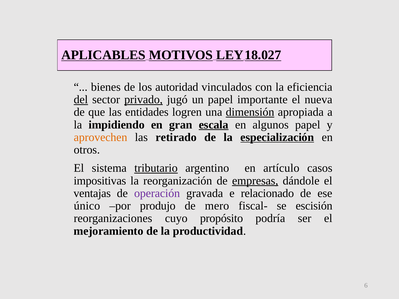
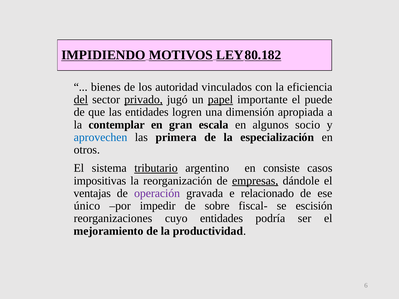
APLICABLES: APLICABLES -> IMPIDIENDO
18.027: 18.027 -> 80.182
papel at (220, 100) underline: none -> present
nueva: nueva -> puede
dimensión underline: present -> none
impidiendo: impidiendo -> contemplar
escala underline: present -> none
algunos papel: papel -> socio
aprovechen colour: orange -> blue
retirado: retirado -> primera
especialización underline: present -> none
artículo: artículo -> consiste
produjo: produjo -> impedir
mero: mero -> sobre
cuyo propósito: propósito -> entidades
